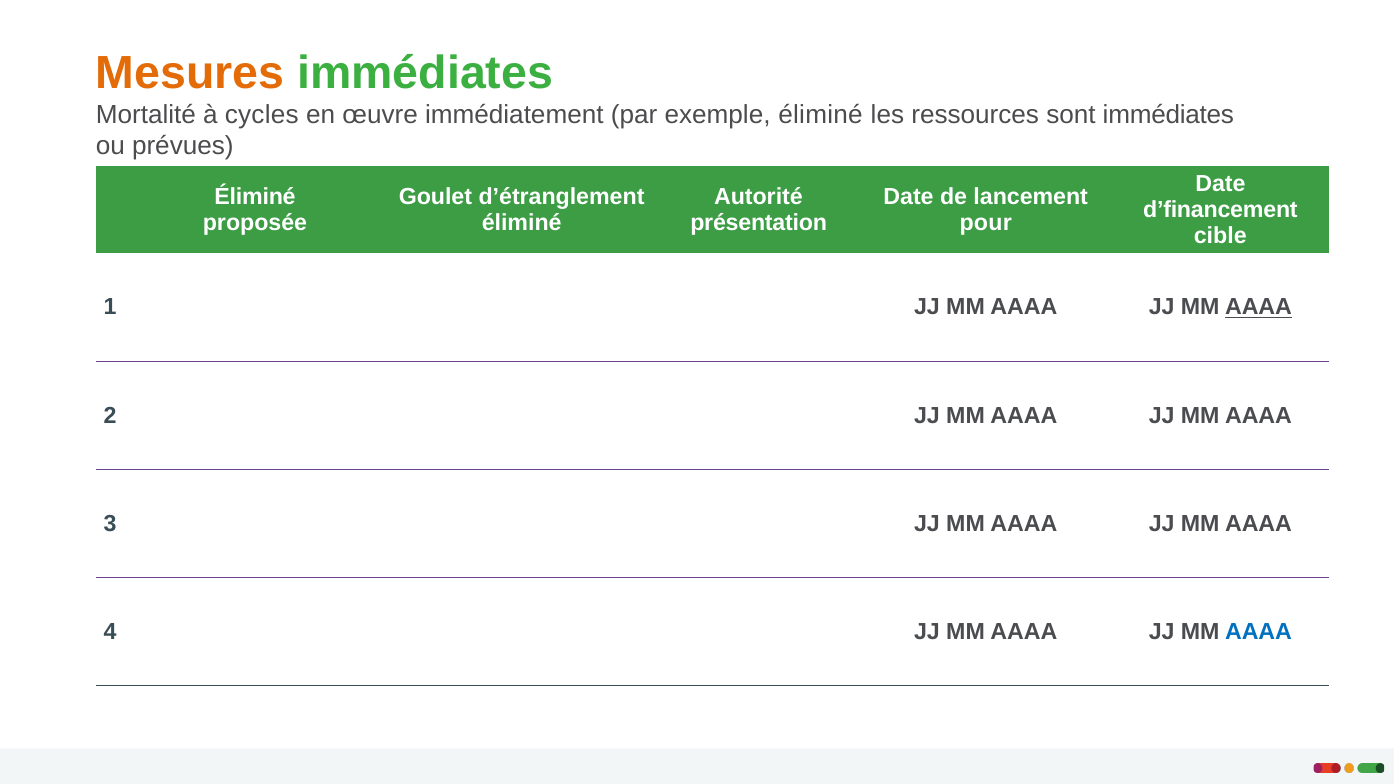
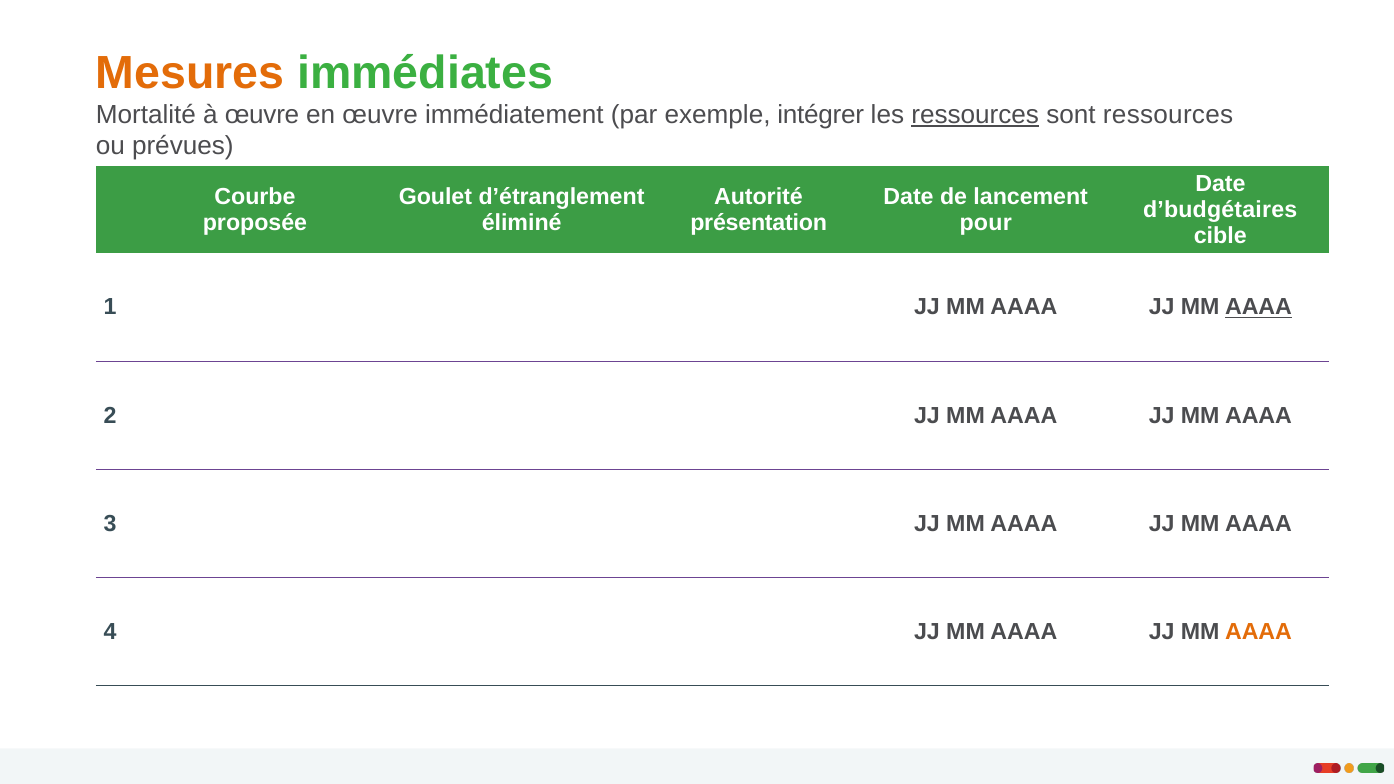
à cycles: cycles -> œuvre
exemple éliminé: éliminé -> intégrer
ressources at (975, 115) underline: none -> present
sont immédiates: immédiates -> ressources
Éliminé at (255, 197): Éliminé -> Courbe
d’financement: d’financement -> d’budgétaires
AAAA at (1259, 632) colour: blue -> orange
